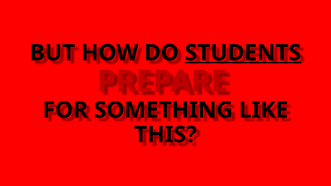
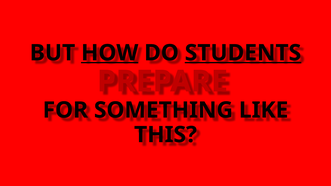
HOW underline: none -> present
